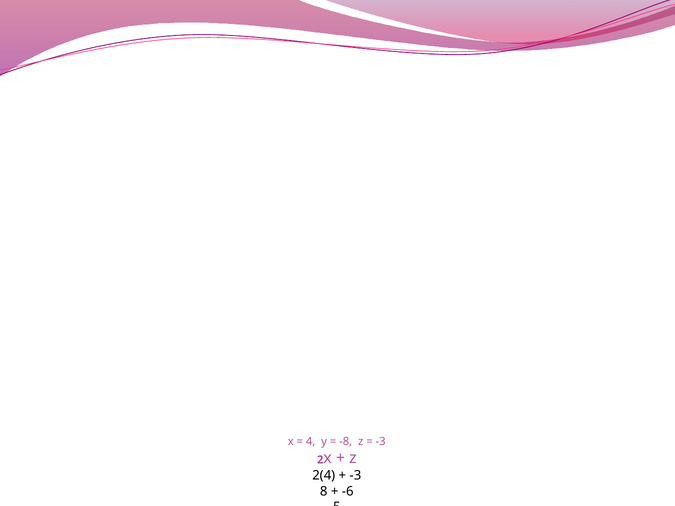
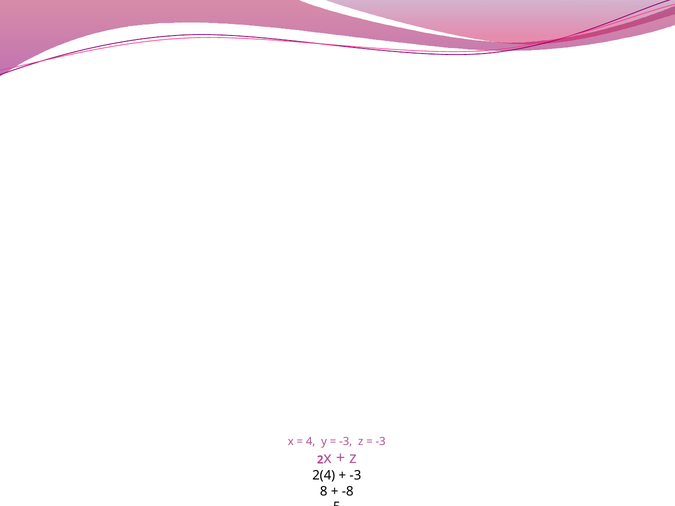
-8 at (346, 442): -8 -> -3
-6: -6 -> -8
